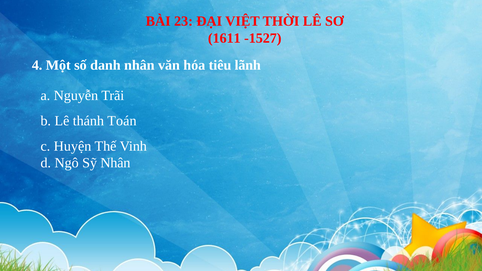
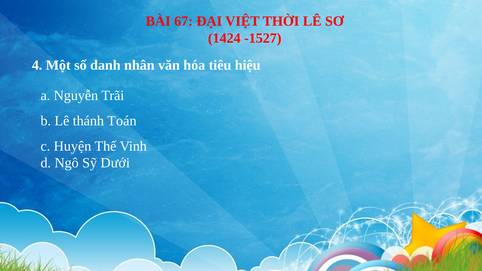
23: 23 -> 67
1611: 1611 -> 1424
lãnh: lãnh -> hiệu
Sỹ Nhân: Nhân -> Dưới
